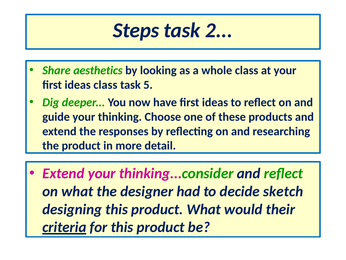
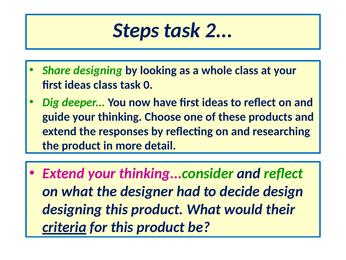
Share aesthetics: aesthetics -> designing
5: 5 -> 0
sketch: sketch -> design
